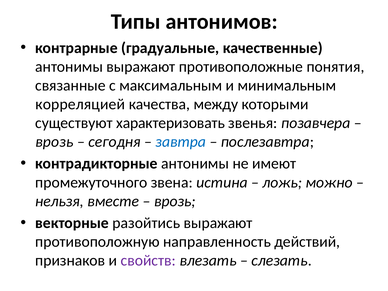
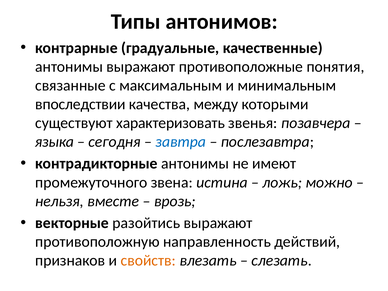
корреляцией: корреляцией -> впоследствии
врозь at (54, 142): врозь -> языка
свойств colour: purple -> orange
